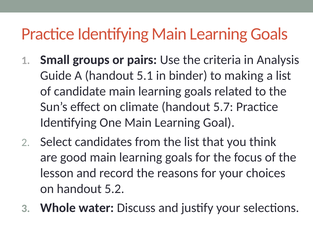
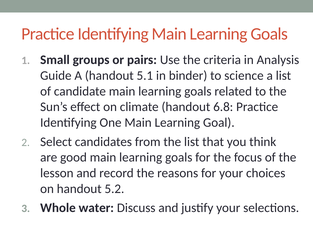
making: making -> science
5.7: 5.7 -> 6.8
